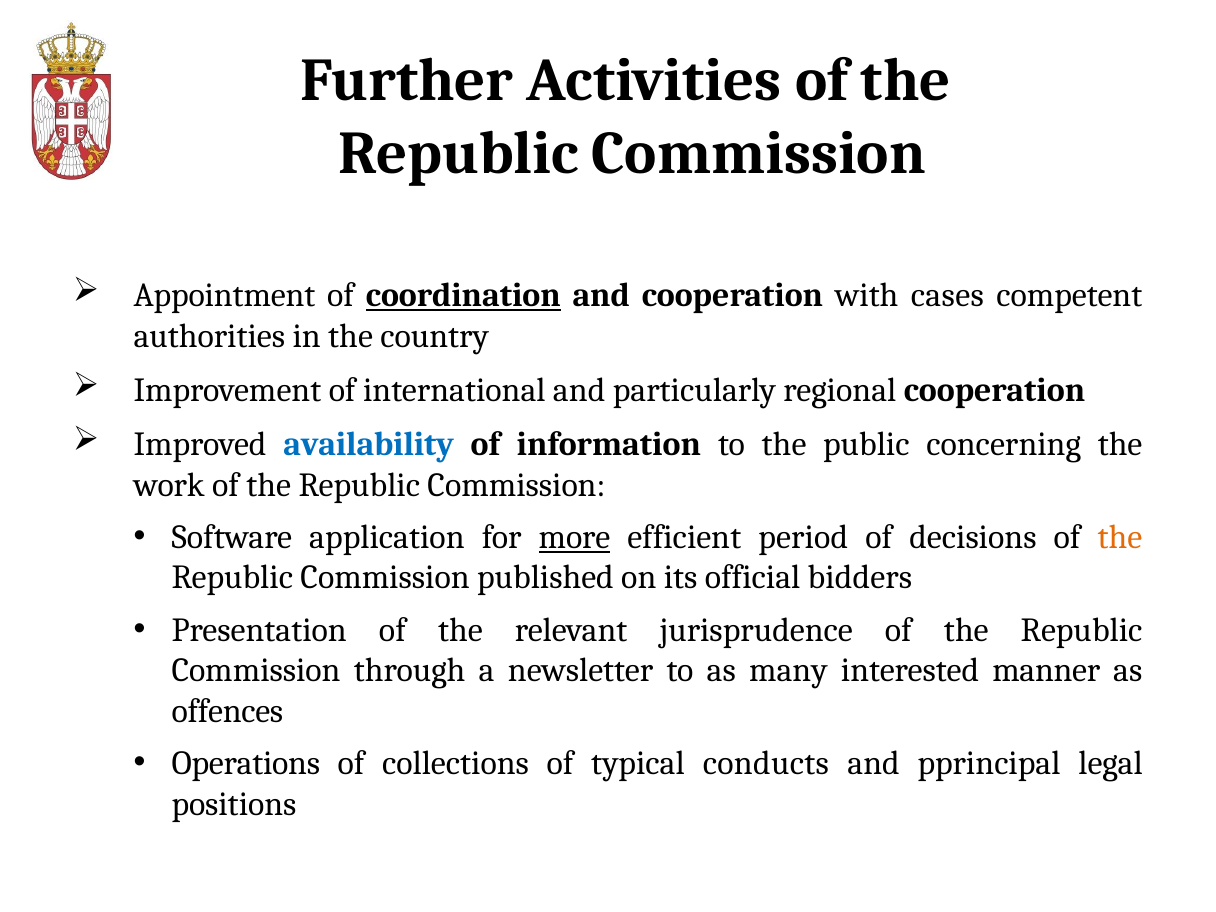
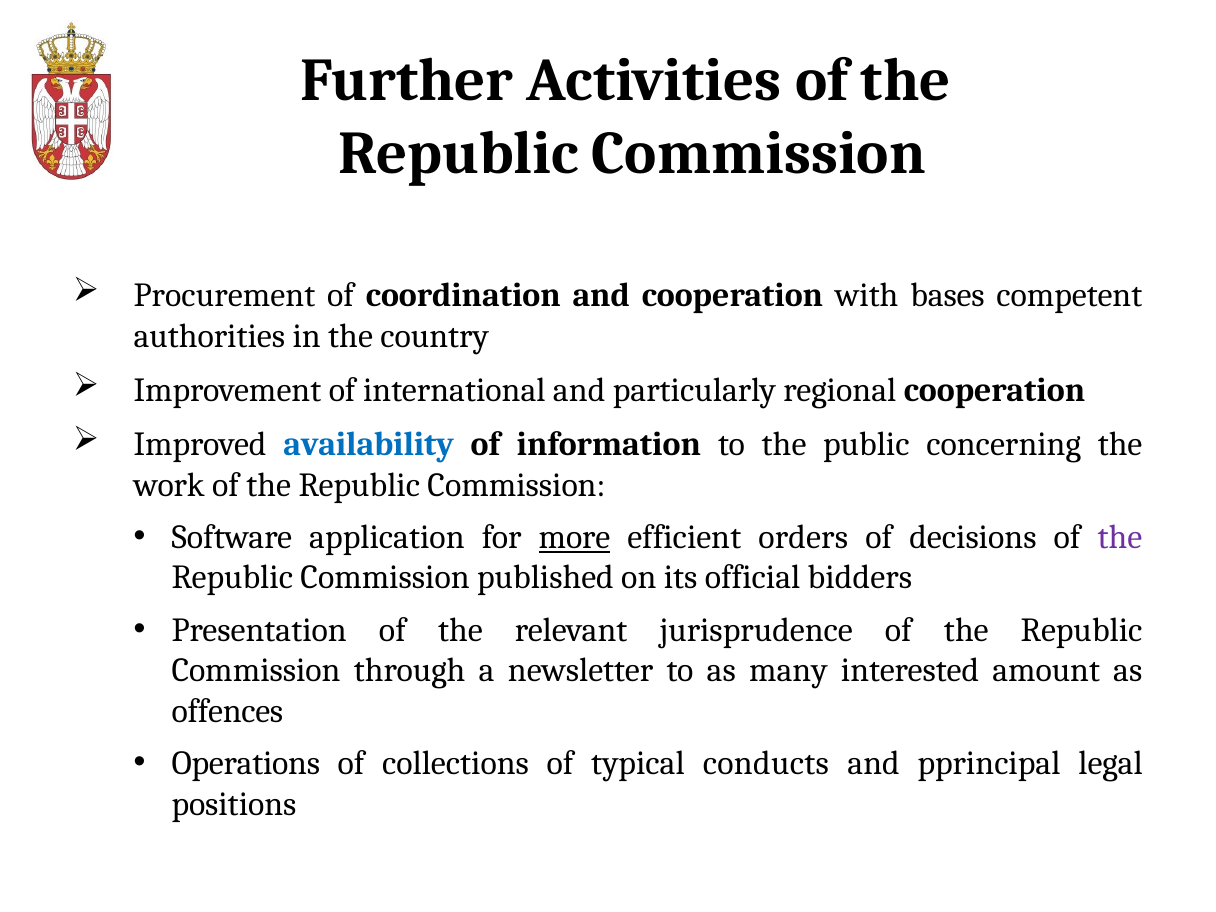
Appointment: Appointment -> Procurement
coordination underline: present -> none
cases: cases -> bases
period: period -> orders
the at (1120, 537) colour: orange -> purple
manner: manner -> amount
